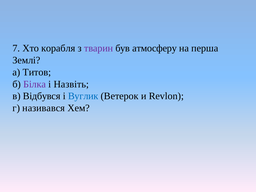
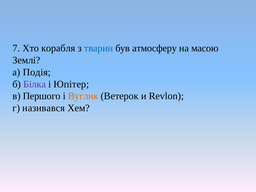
тварин colour: purple -> blue
перша: перша -> масою
Титов: Титов -> Подія
Назвіть: Назвіть -> Юпітер
Відбувся: Відбувся -> Першого
Вуглик colour: blue -> orange
